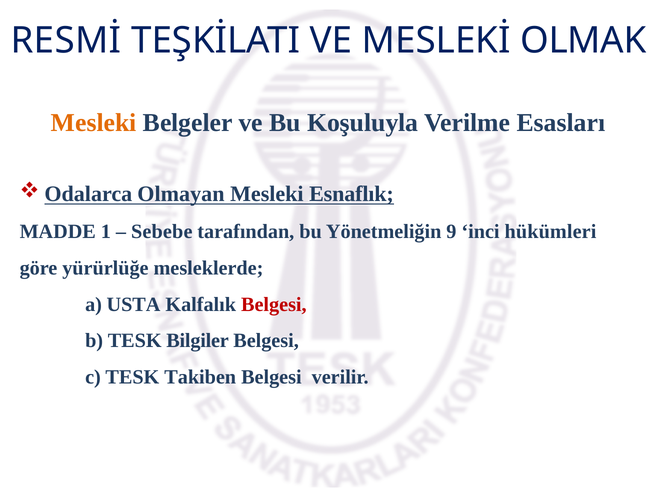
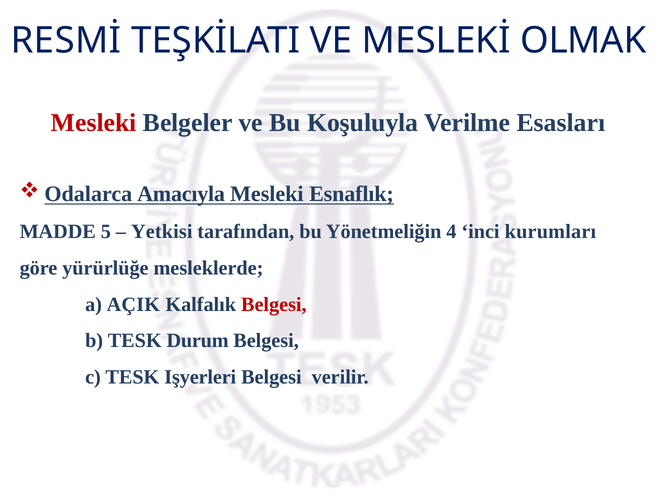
Mesleki at (94, 123) colour: orange -> red
Olmayan: Olmayan -> Amacıyla
1: 1 -> 5
Sebebe: Sebebe -> Yetkisi
9: 9 -> 4
hükümleri: hükümleri -> kurumları
USTA: USTA -> AÇIK
Bilgiler: Bilgiler -> Durum
Takiben: Takiben -> Işyerleri
